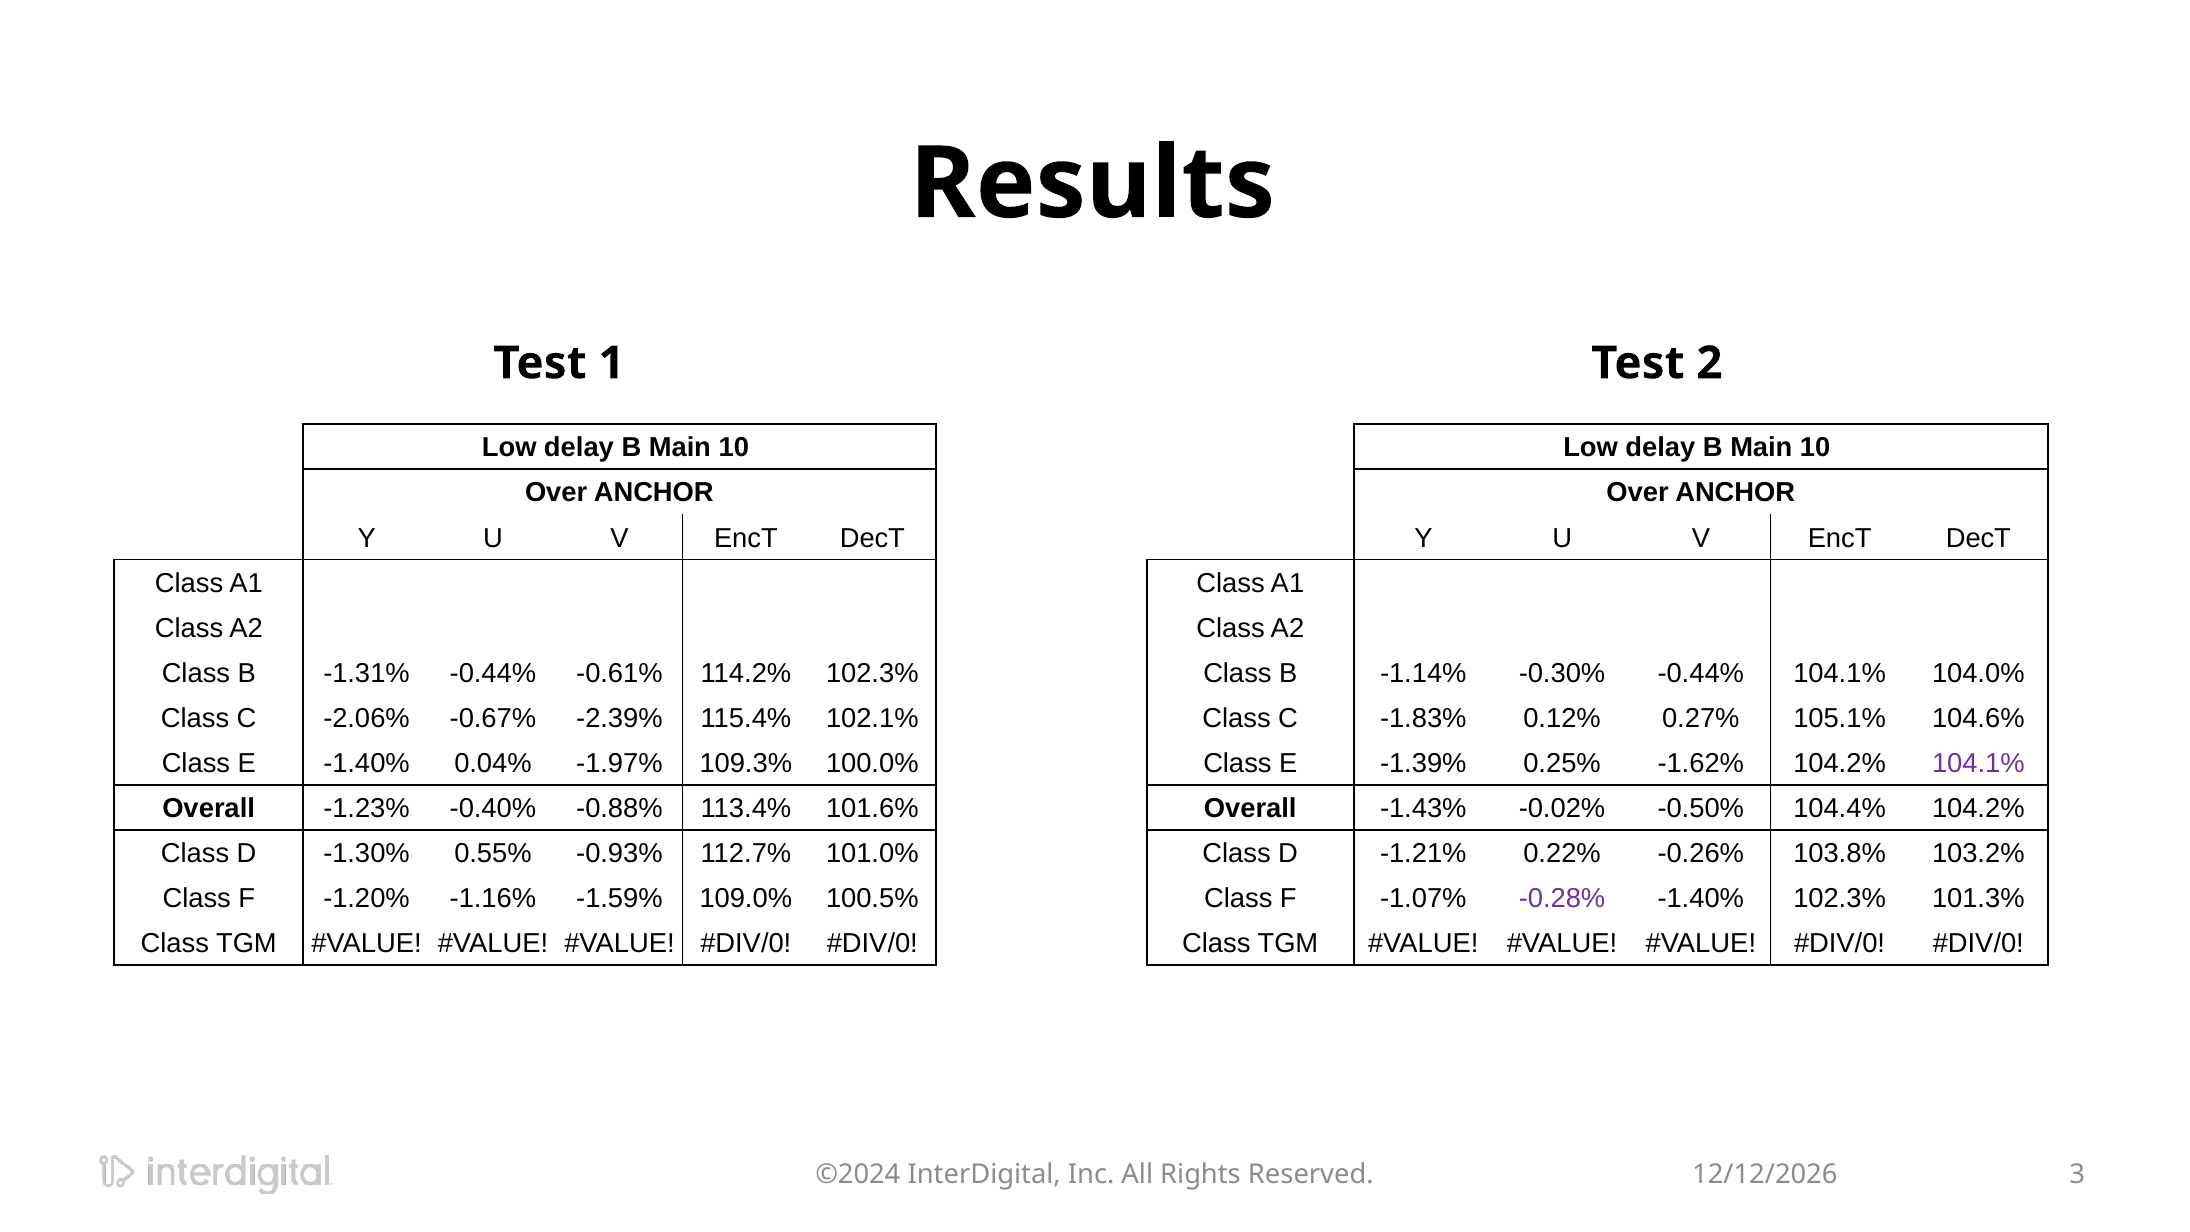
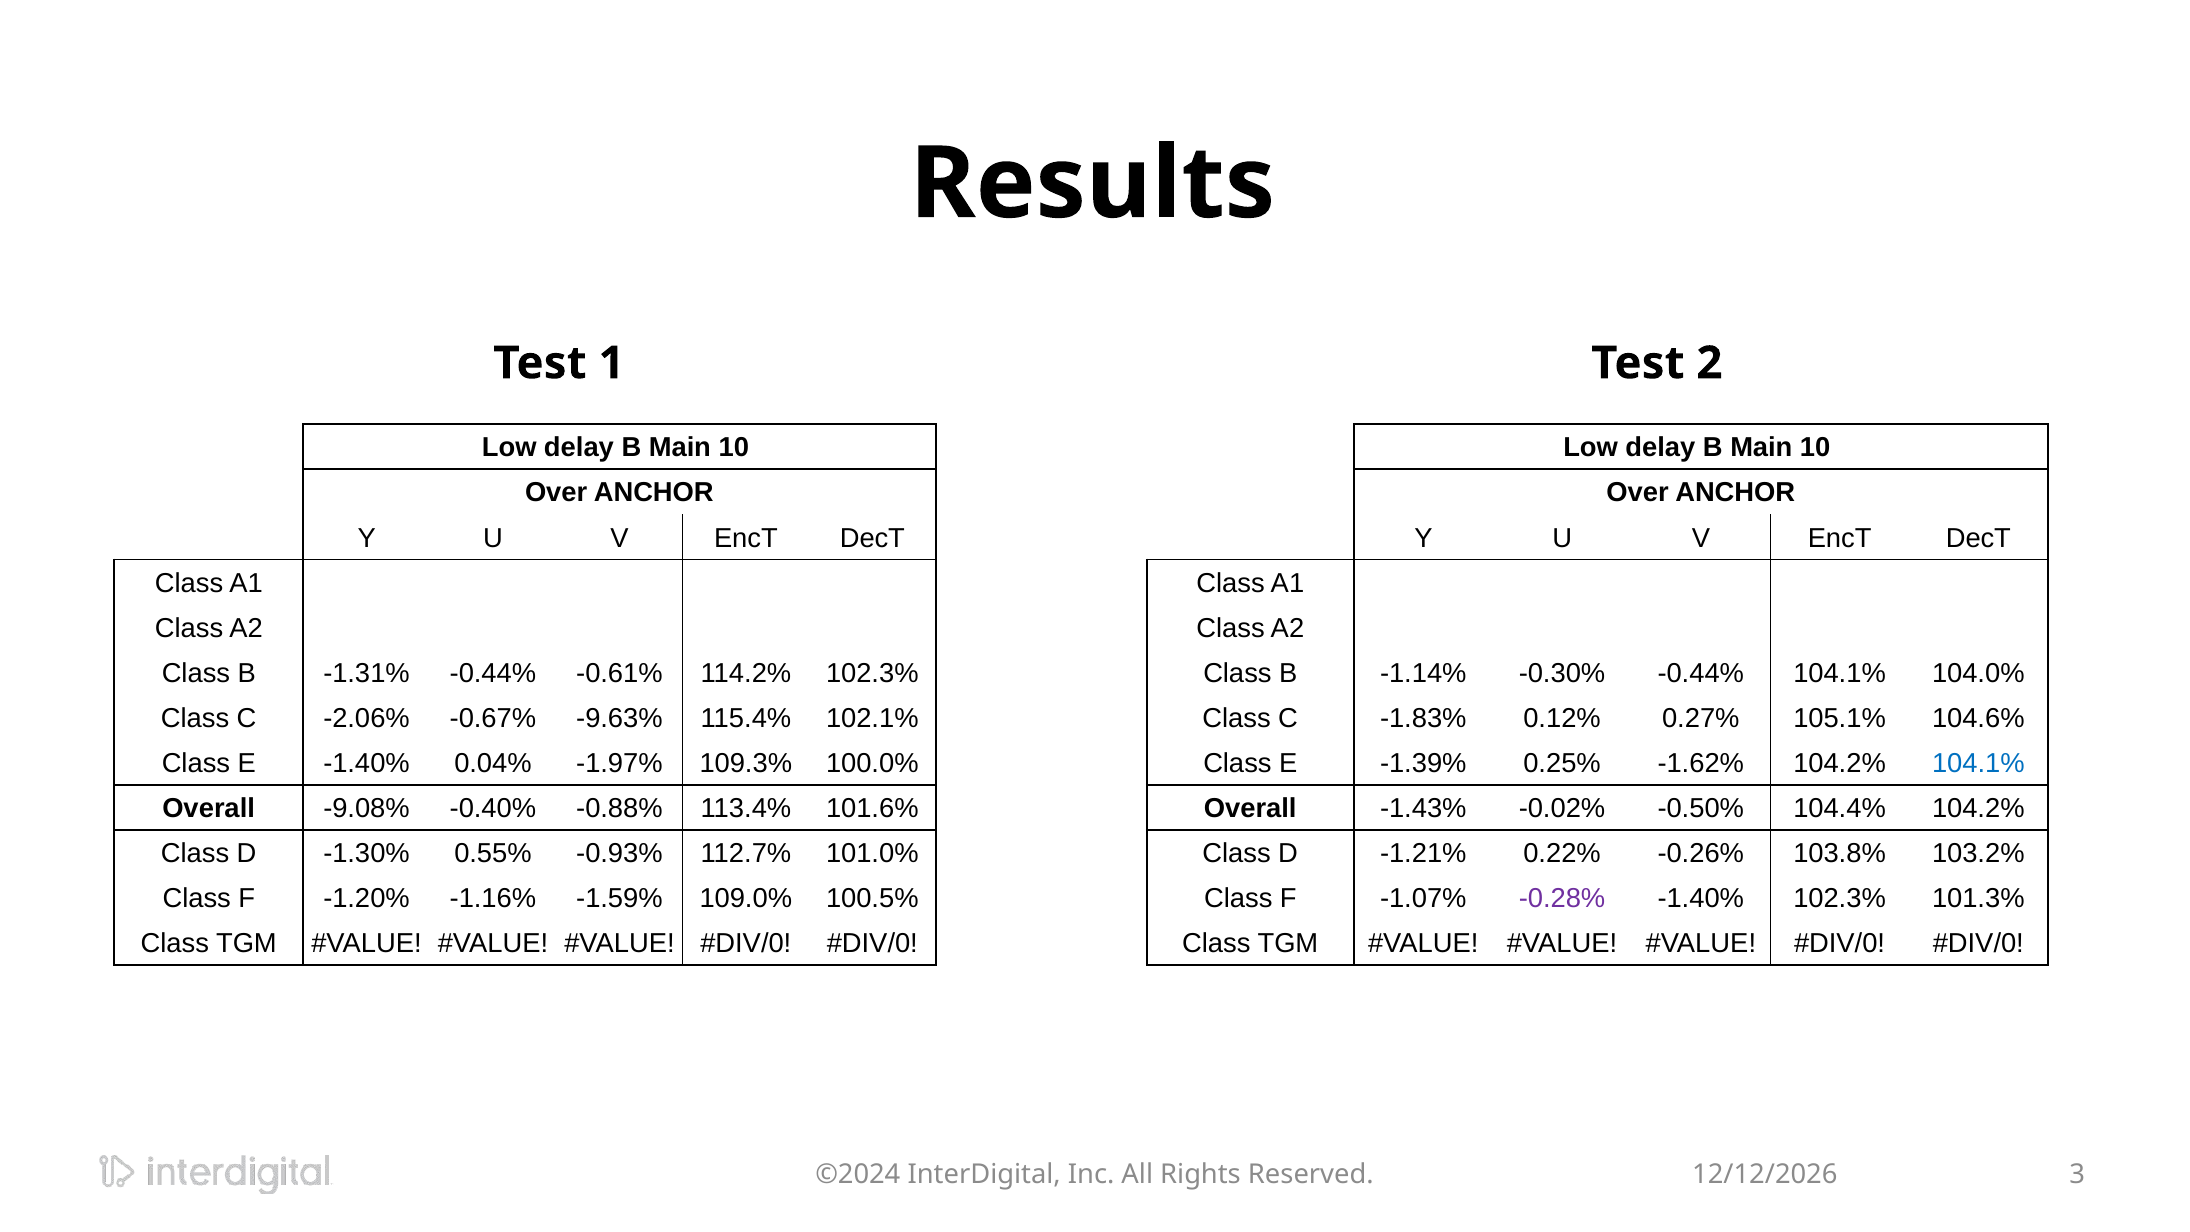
-2.39%: -2.39% -> -9.63%
104.1% at (1978, 763) colour: purple -> blue
-1.23%: -1.23% -> -9.08%
